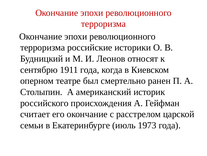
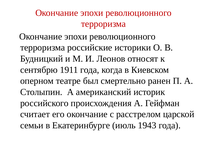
1973: 1973 -> 1943
